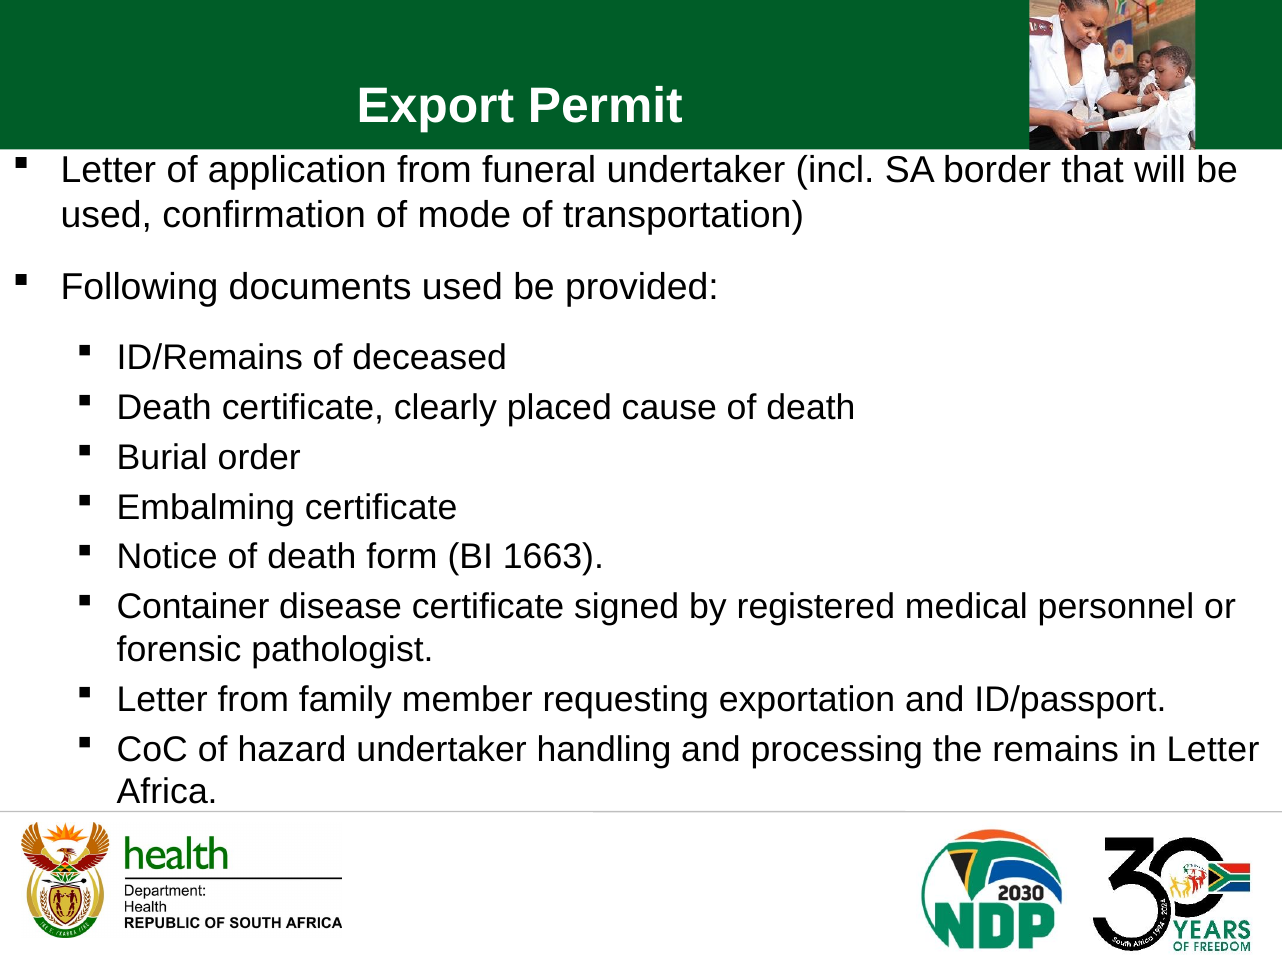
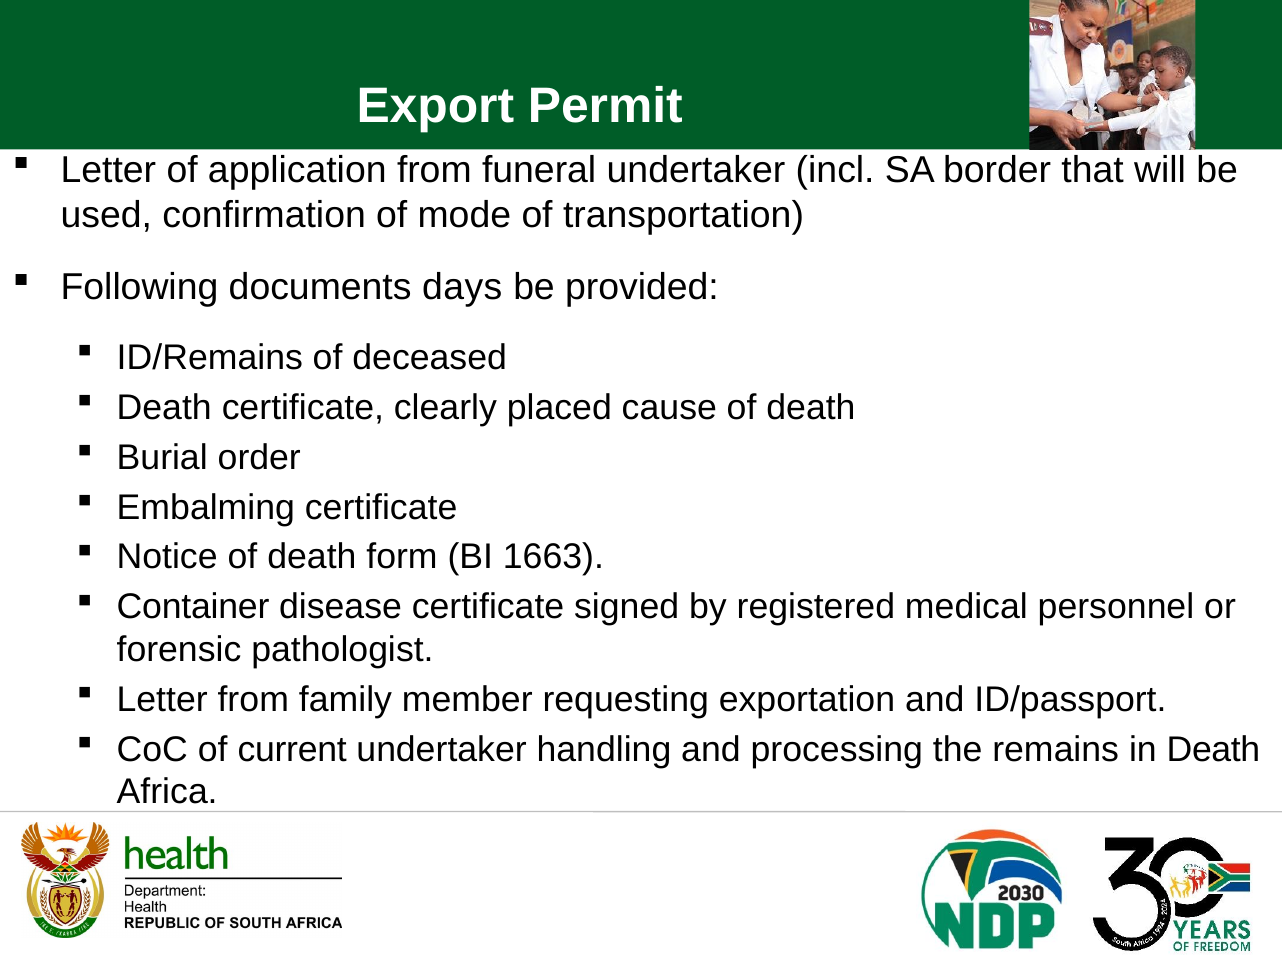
documents used: used -> days
hazard: hazard -> current
in Letter: Letter -> Death
